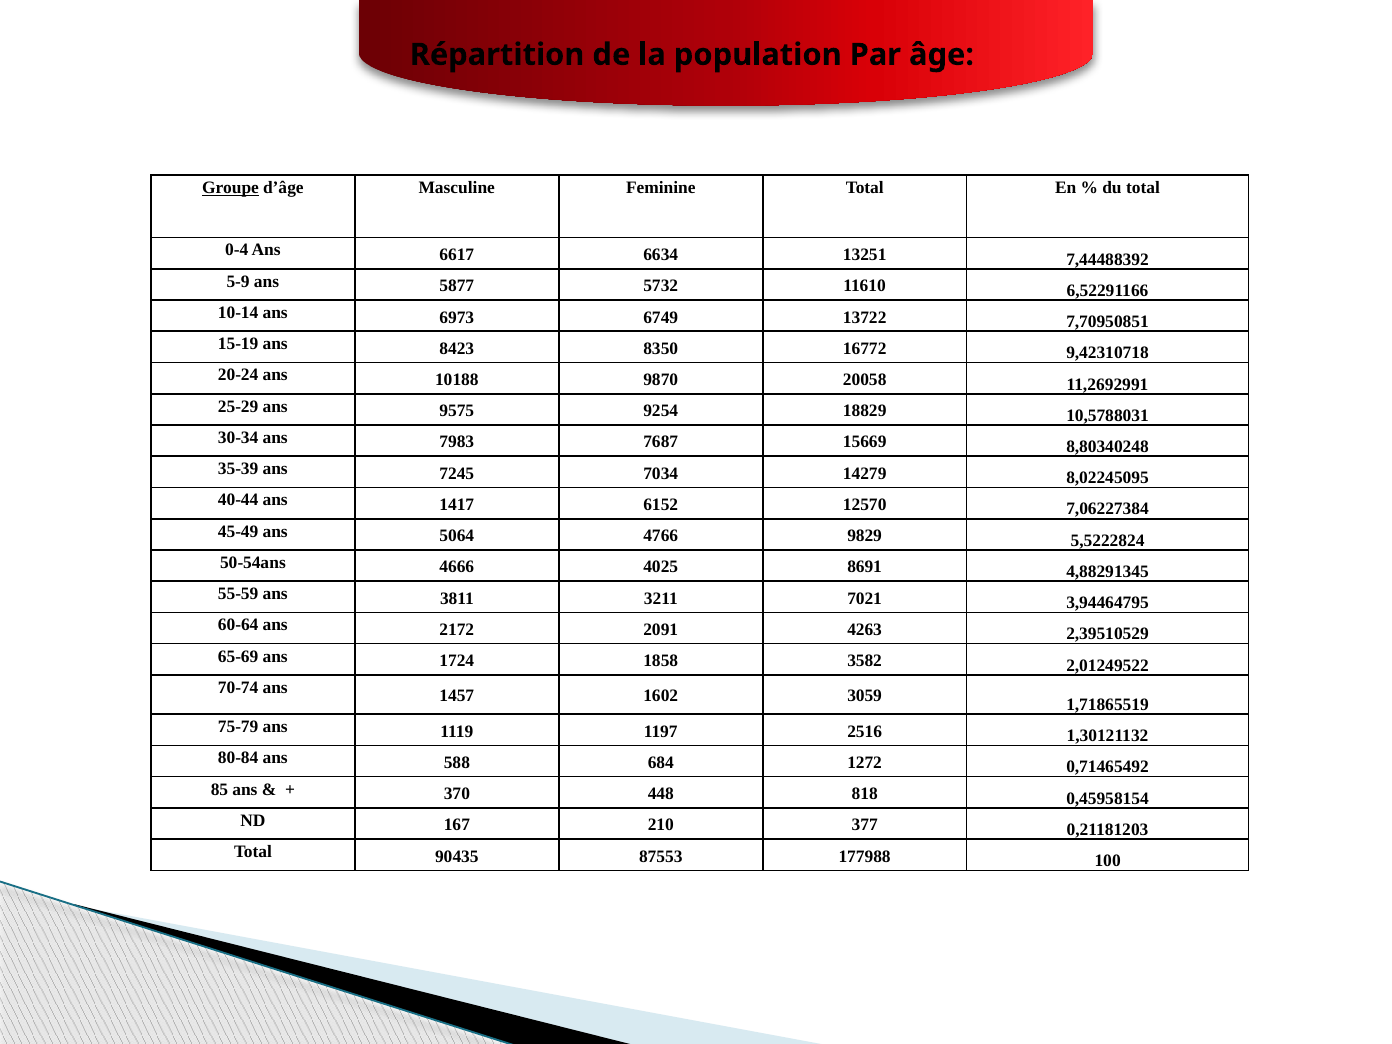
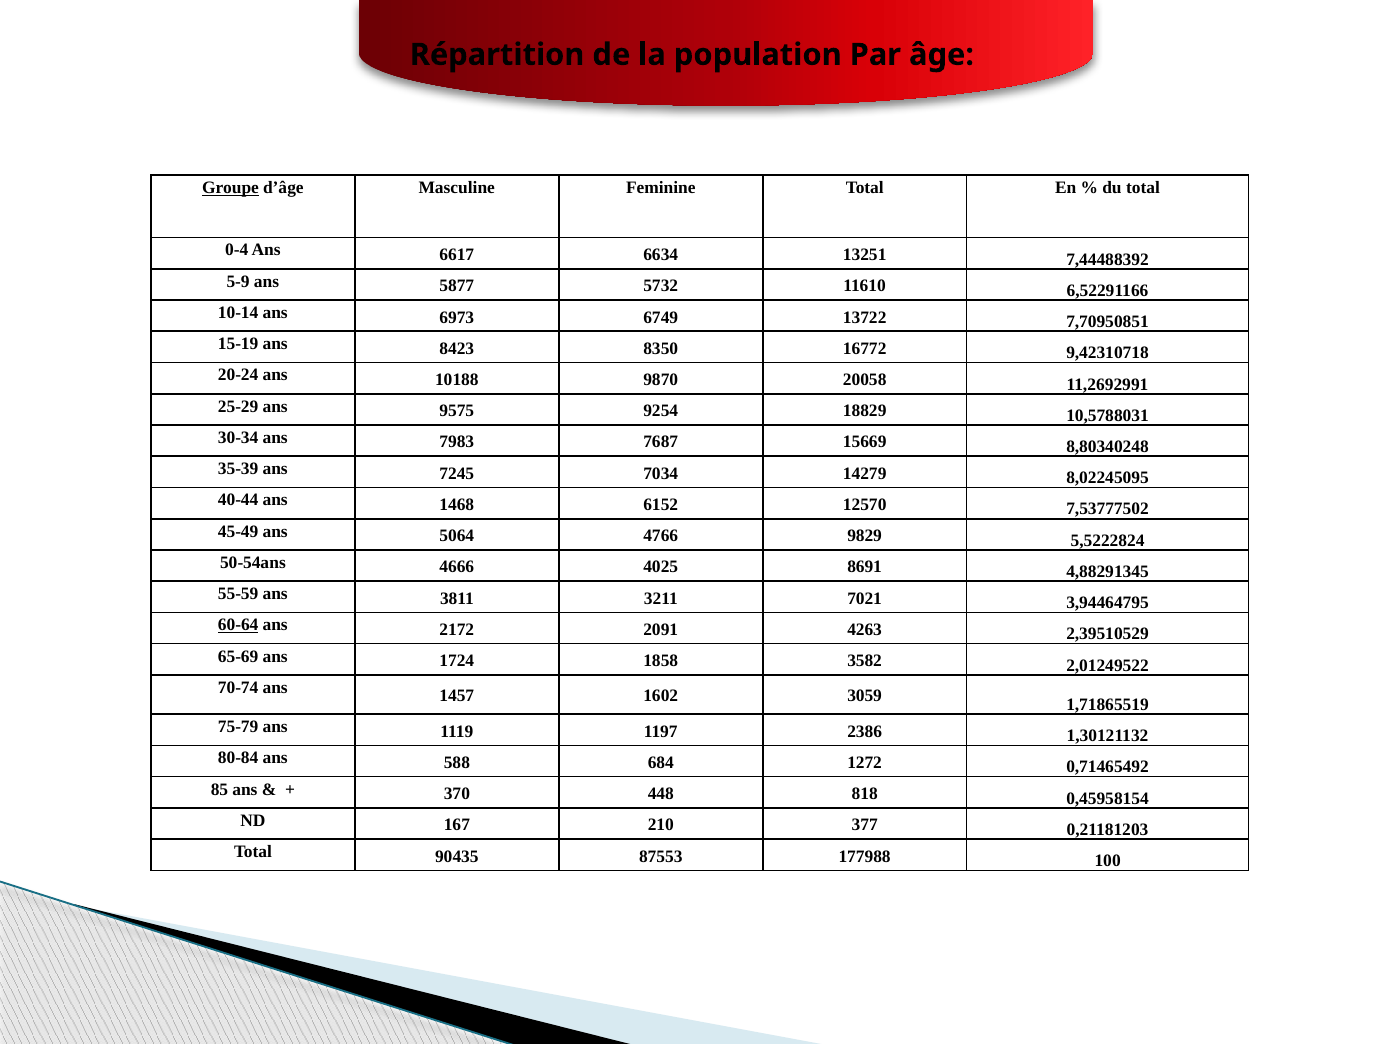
1417: 1417 -> 1468
7,06227384: 7,06227384 -> 7,53777502
60-64 underline: none -> present
2516: 2516 -> 2386
